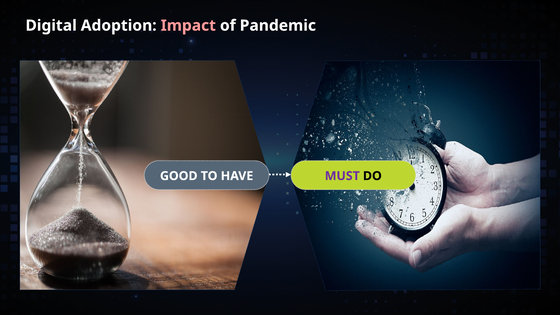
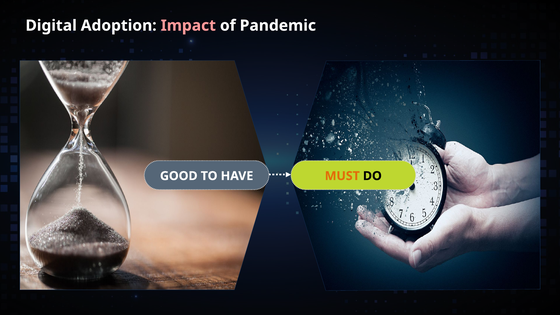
MUST colour: purple -> orange
